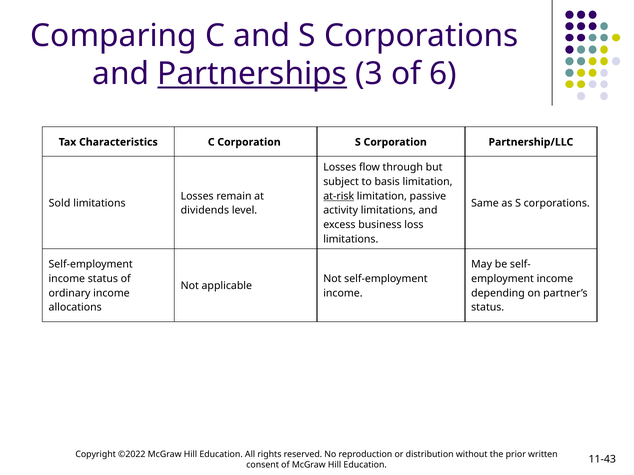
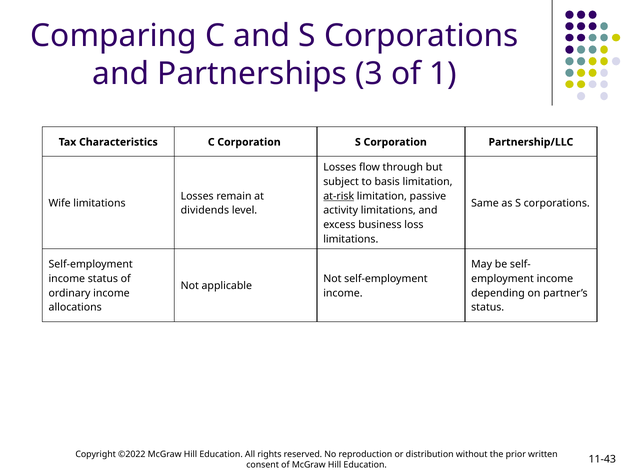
Partnerships underline: present -> none
6: 6 -> 1
Sold: Sold -> Wife
